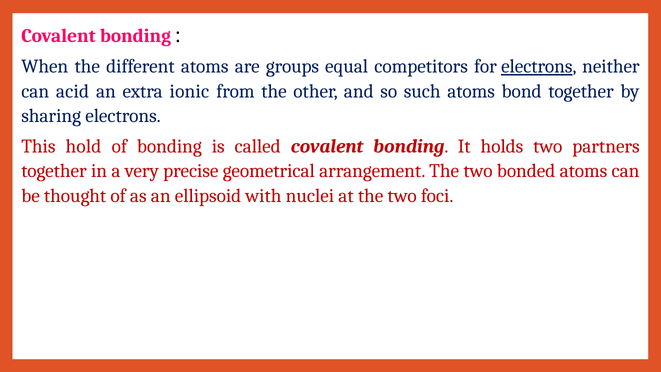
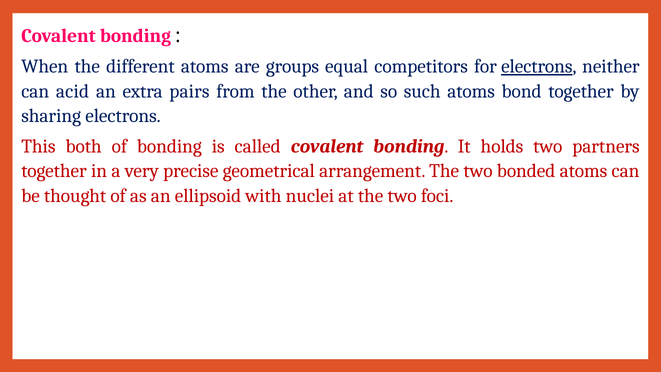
ionic: ionic -> pairs
hold: hold -> both
